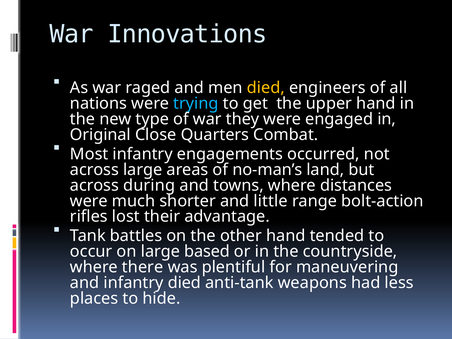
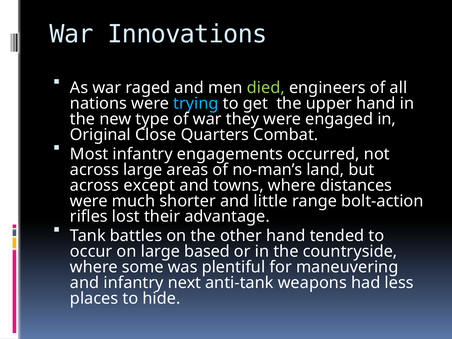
died at (266, 88) colour: yellow -> light green
during: during -> except
there: there -> some
infantry died: died -> next
